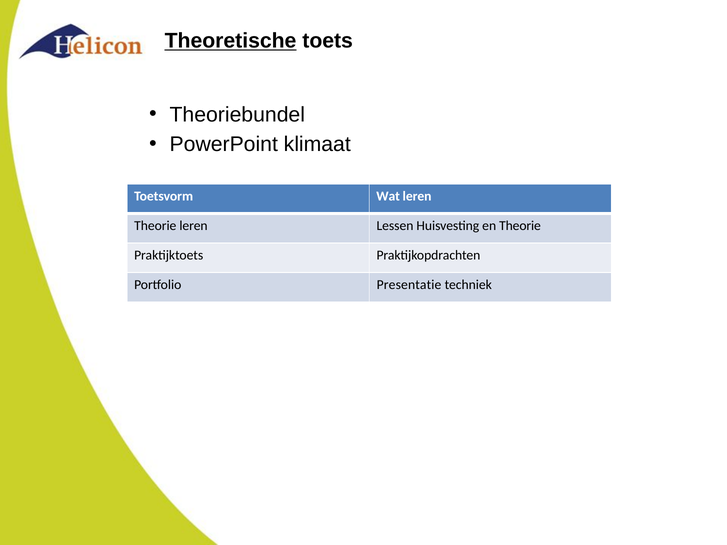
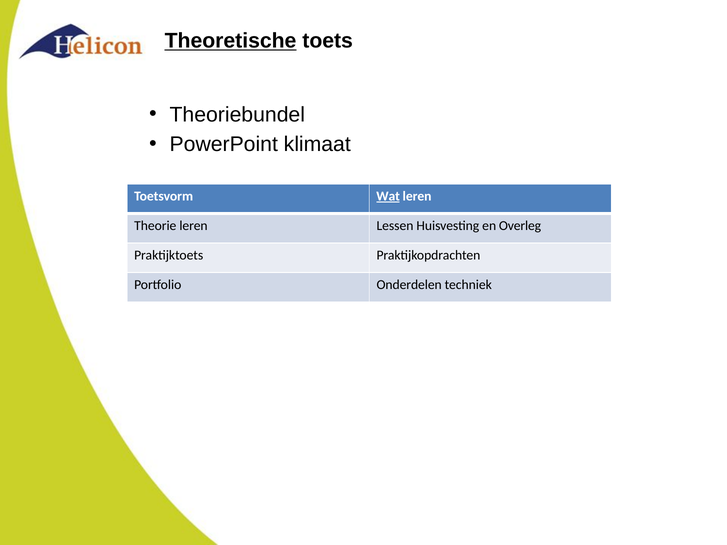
Wat underline: none -> present
en Theorie: Theorie -> Overleg
Presentatie: Presentatie -> Onderdelen
